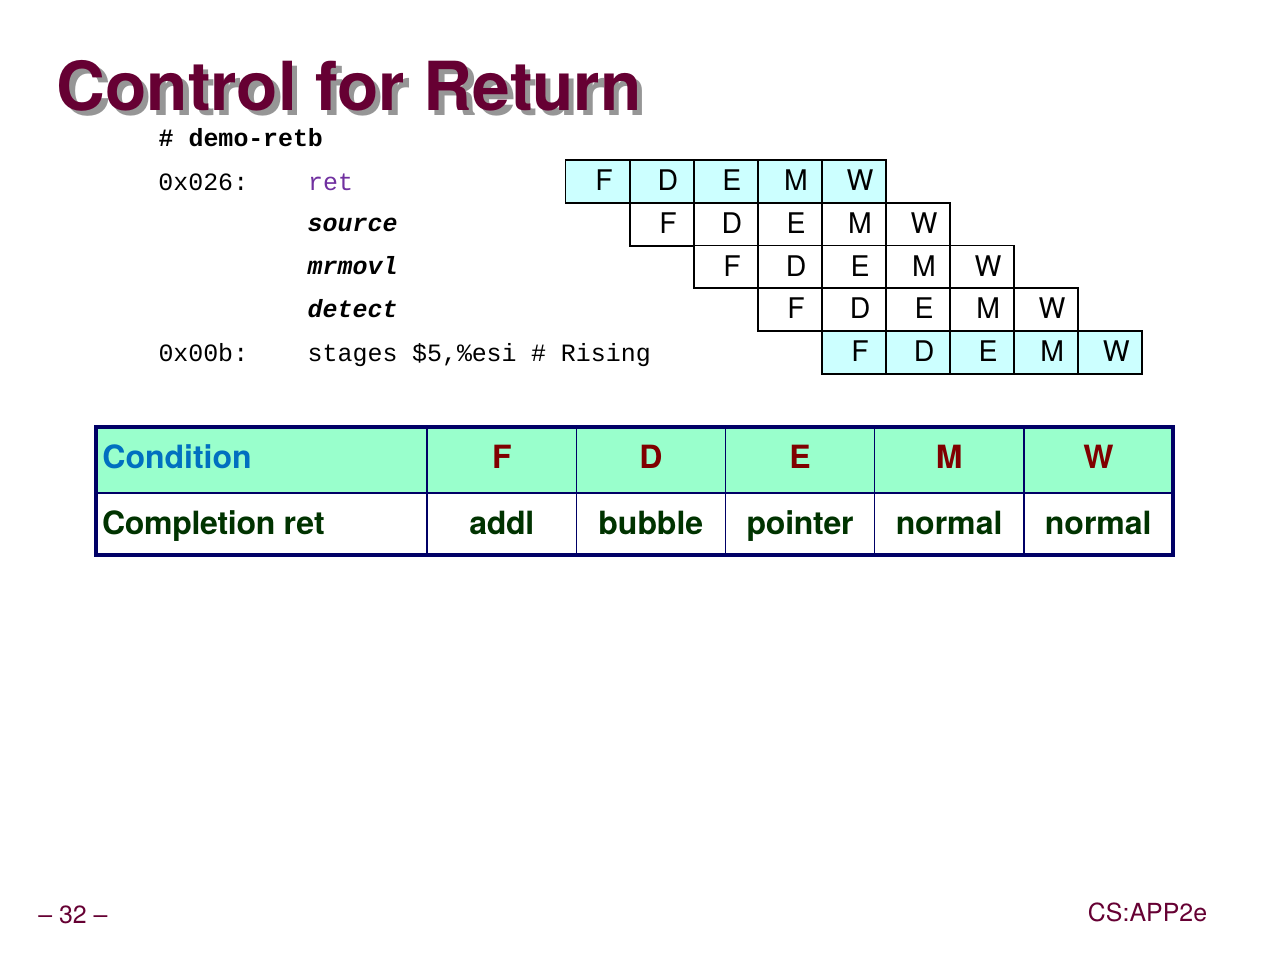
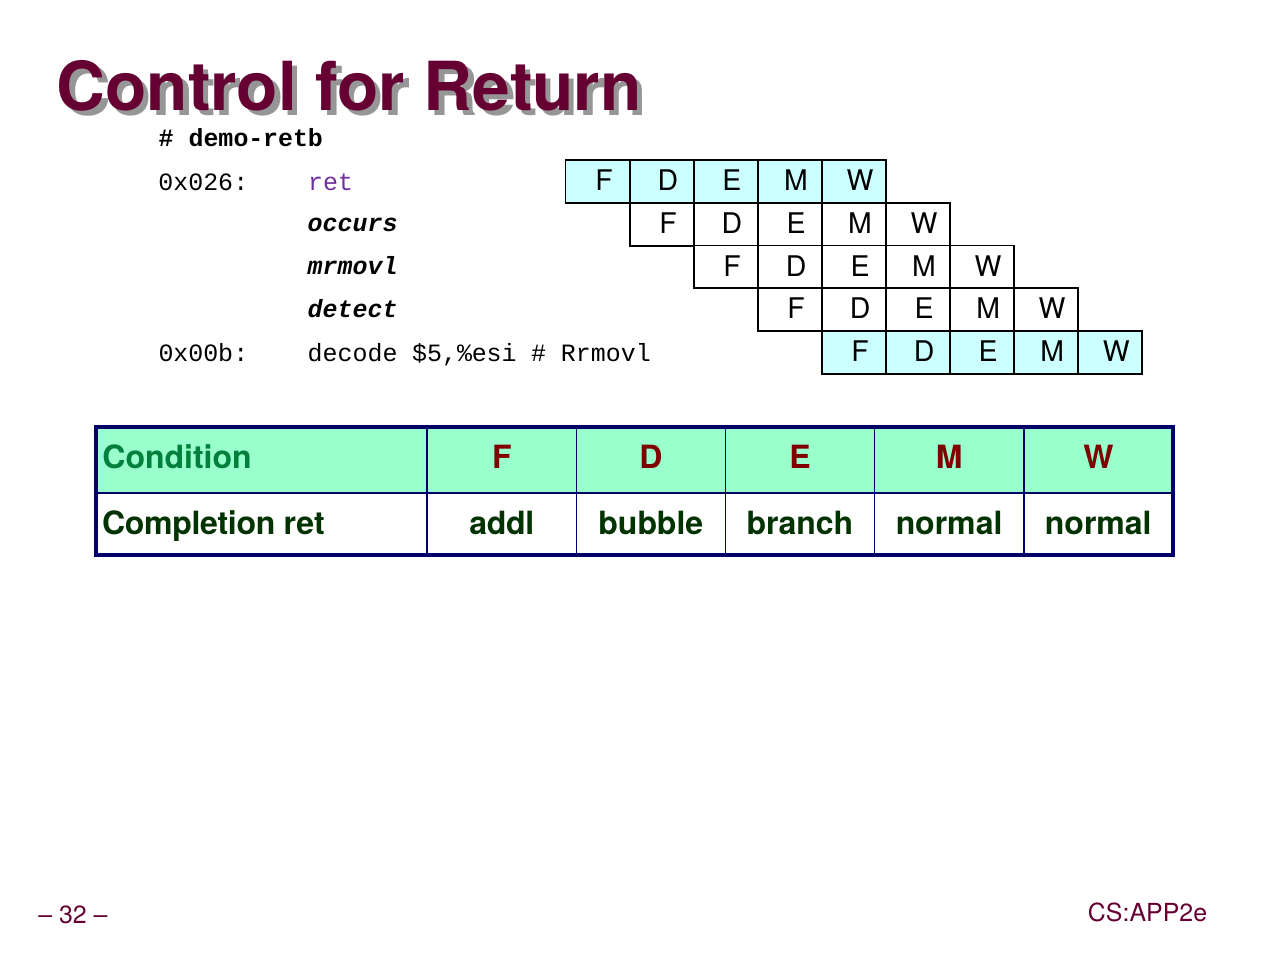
source: source -> occurs
stages: stages -> decode
Rising: Rising -> Rrmovl
Condition colour: blue -> green
pointer: pointer -> branch
